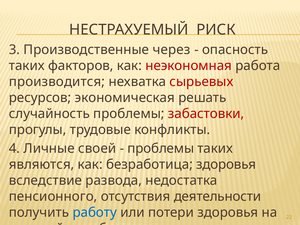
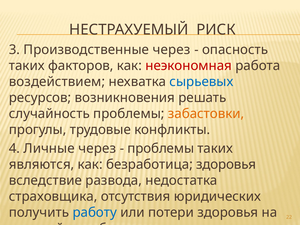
производится: производится -> воздействием
сырьевых colour: red -> blue
экономическая: экономическая -> возникновения
забастовки colour: red -> orange
Личные своей: своей -> через
пенсионного: пенсионного -> страховщика
деятельности: деятельности -> юридических
